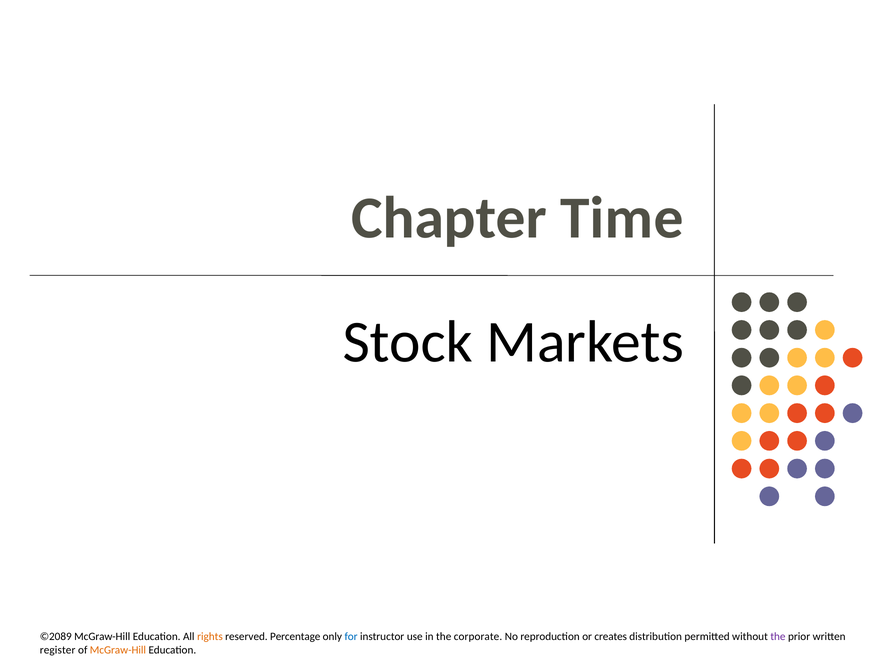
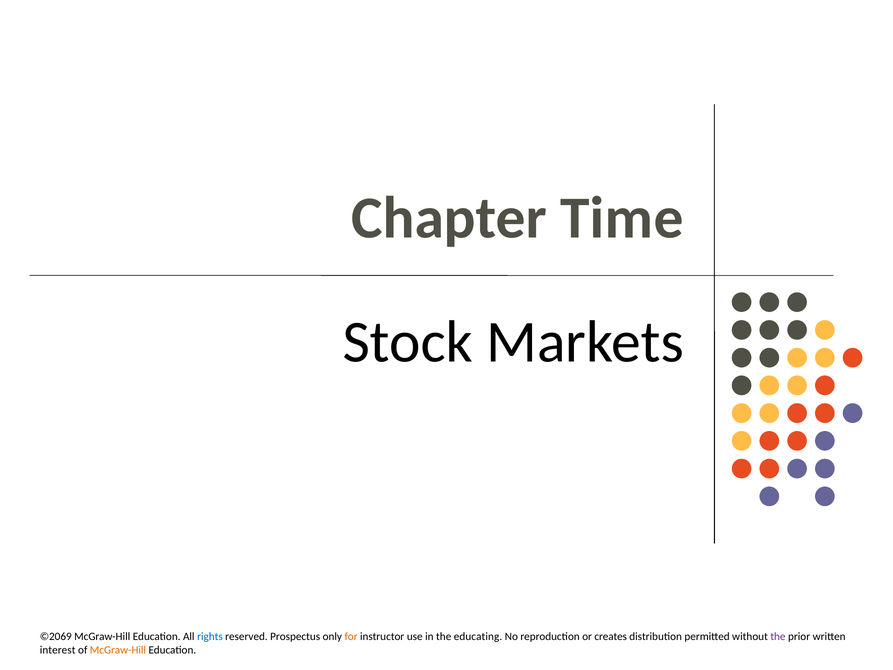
©2089: ©2089 -> ©2069
rights colour: orange -> blue
Percentage: Percentage -> Prospectus
for colour: blue -> orange
corporate: corporate -> educating
register: register -> interest
